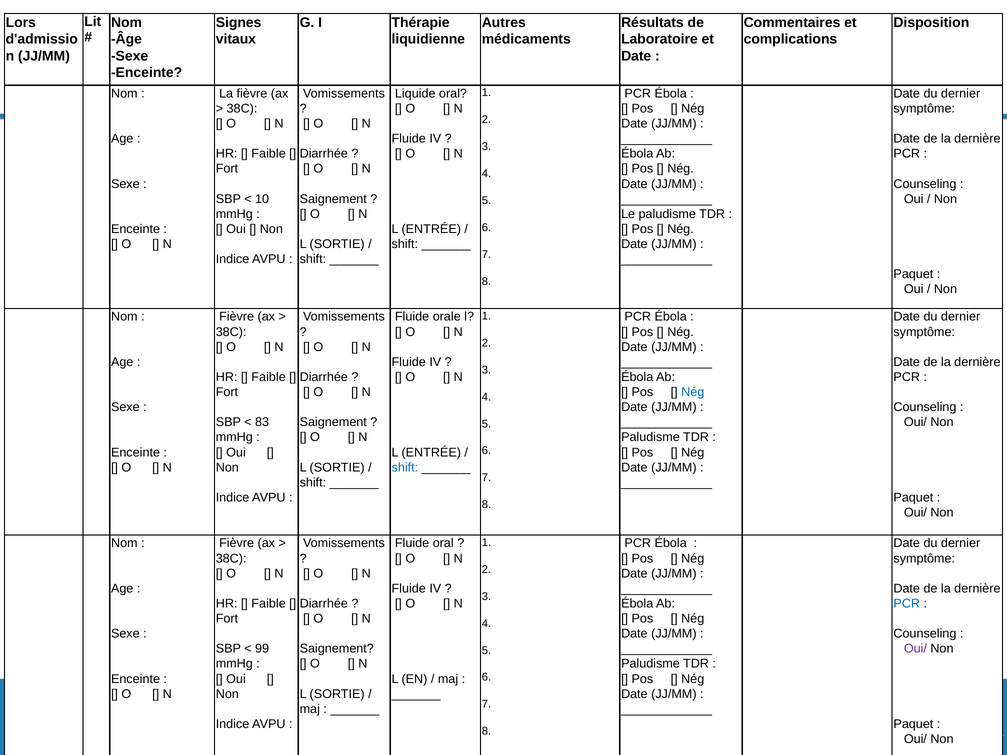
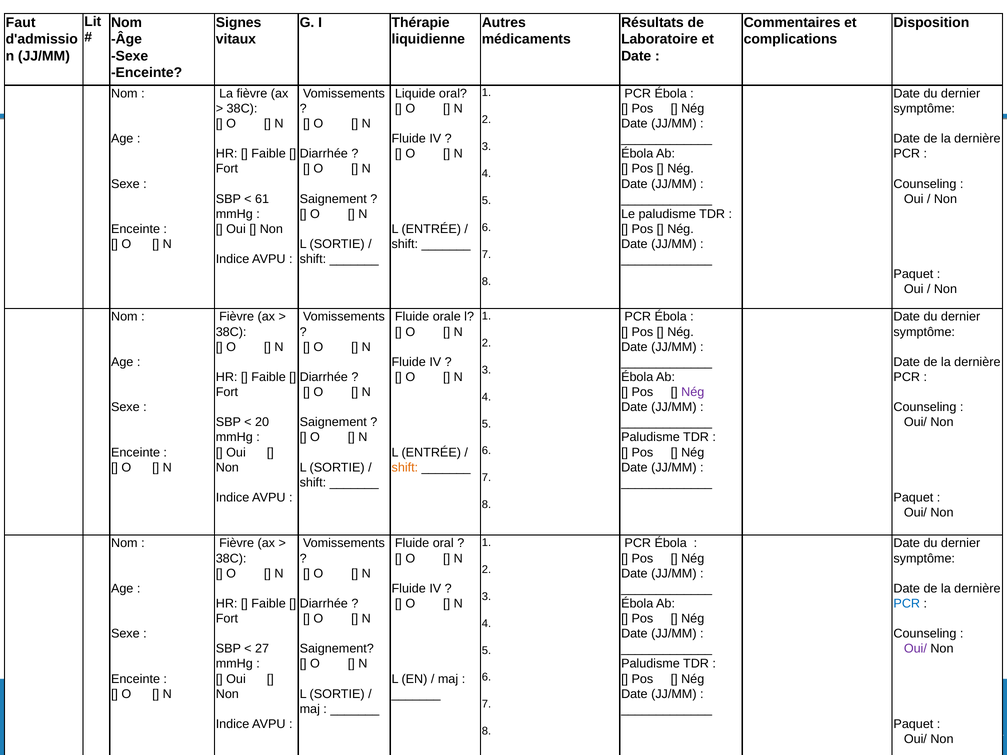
Lors: Lors -> Faut
10: 10 -> 61
Nég at (693, 392) colour: blue -> purple
83: 83 -> 20
shift at (405, 468) colour: blue -> orange
99: 99 -> 27
